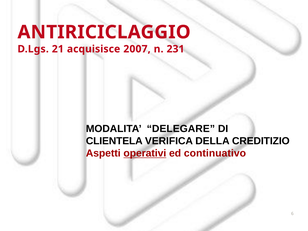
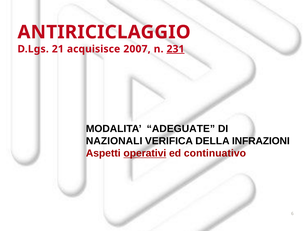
231 underline: none -> present
DELEGARE: DELEGARE -> ADEGUATE
CLIENTELA: CLIENTELA -> NAZIONALI
CREDITIZIO: CREDITIZIO -> INFRAZIONI
